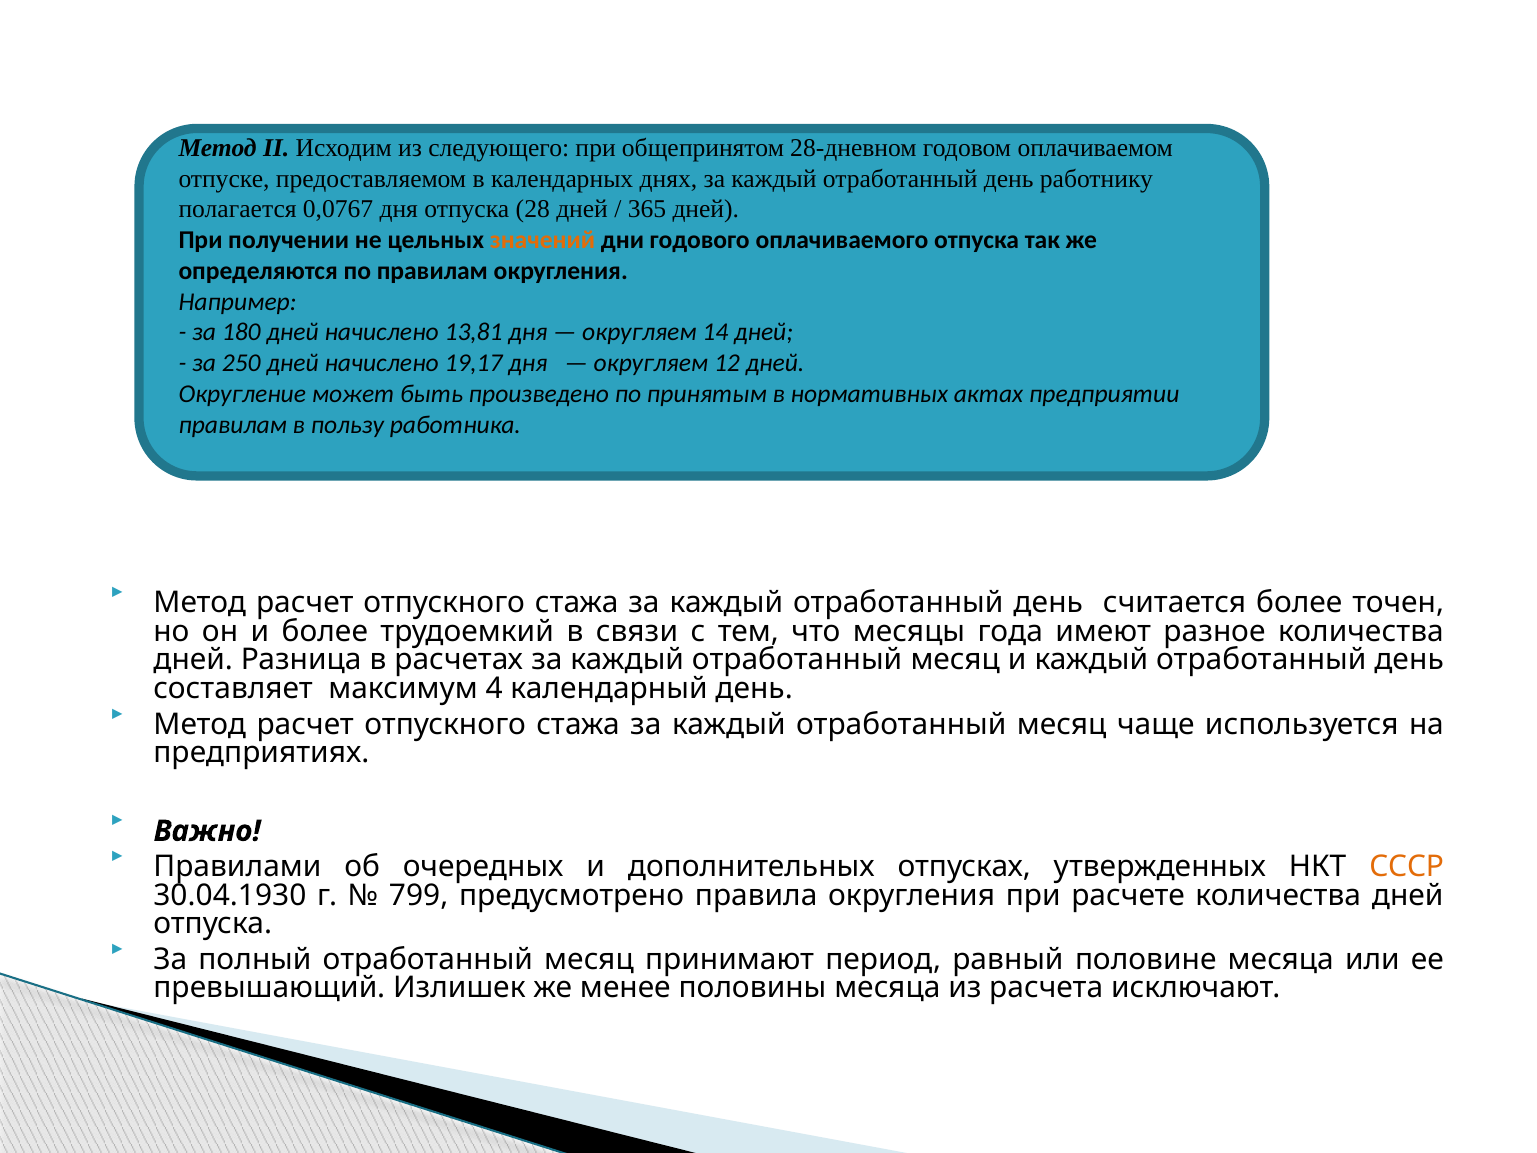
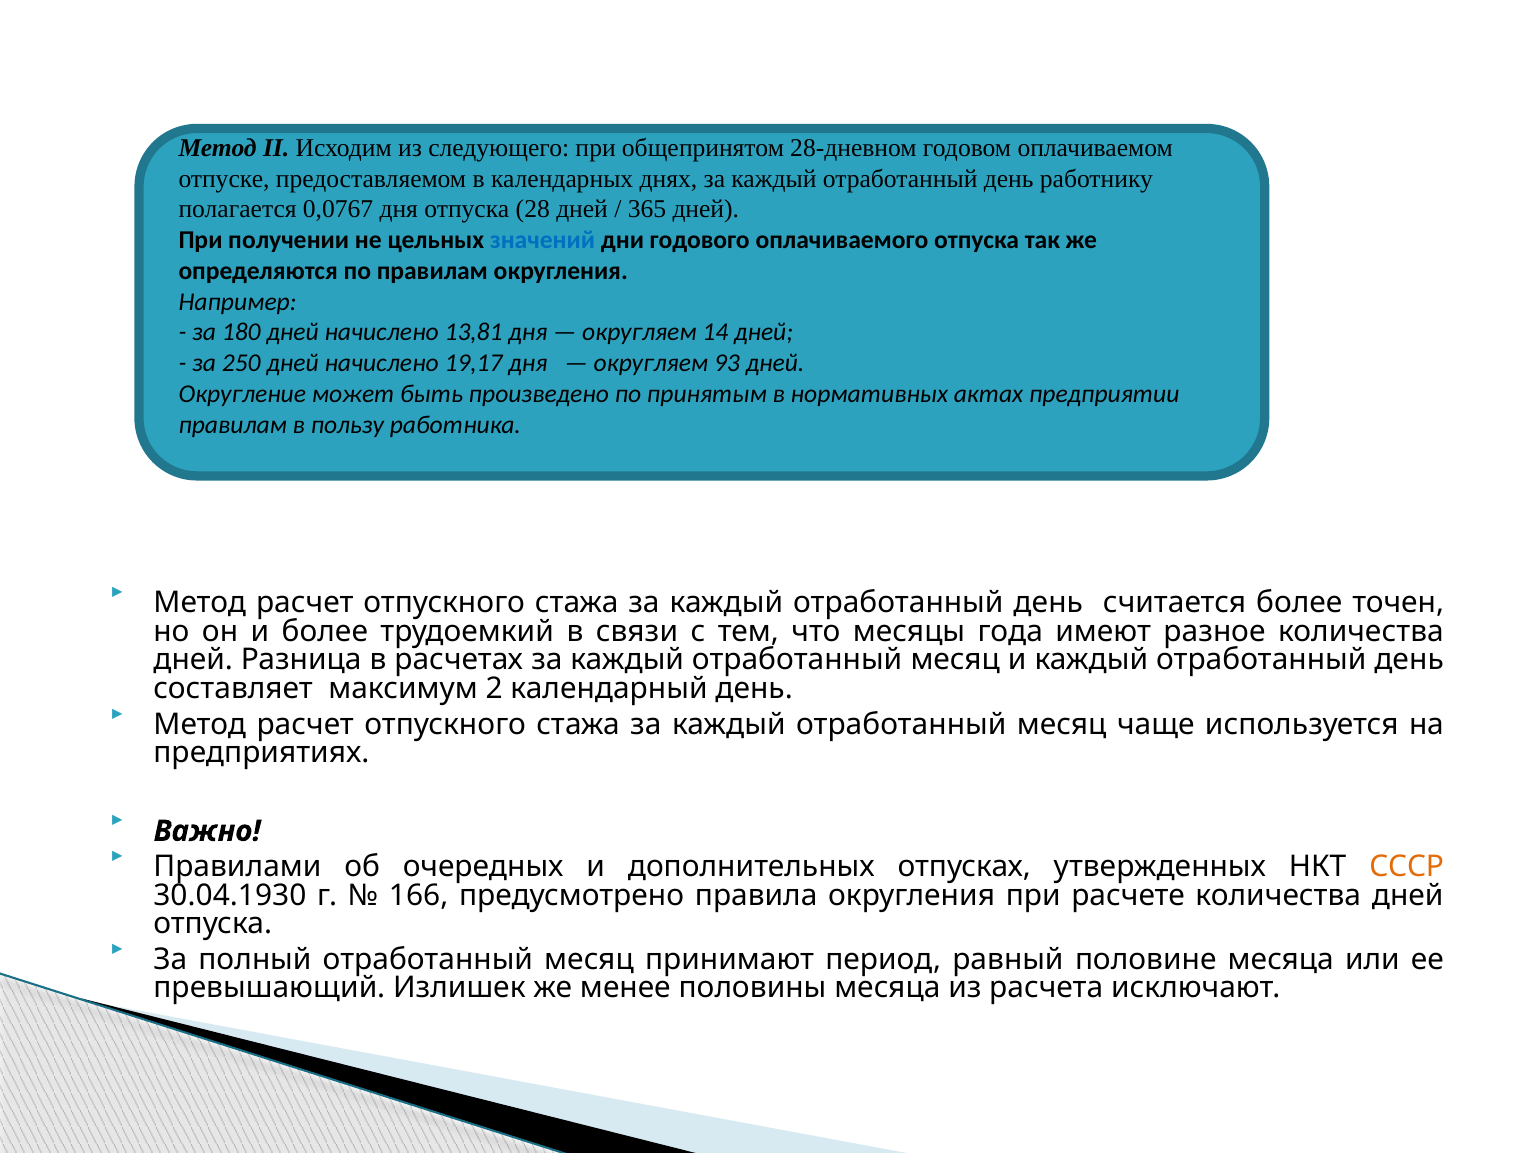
значений colour: orange -> blue
12: 12 -> 93
4: 4 -> 2
799: 799 -> 166
